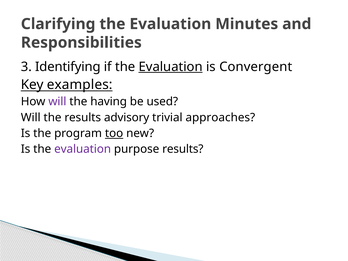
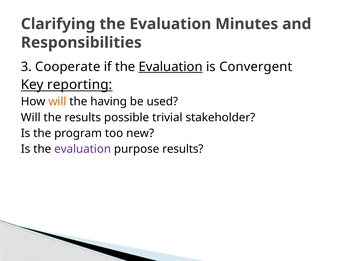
Identifying: Identifying -> Cooperate
examples: examples -> reporting
will at (57, 102) colour: purple -> orange
advisory: advisory -> possible
approaches: approaches -> stakeholder
too underline: present -> none
